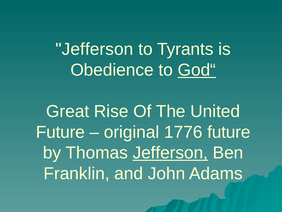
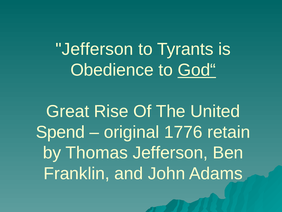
Future at (60, 132): Future -> Spend
1776 future: future -> retain
Jefferson at (170, 153) underline: present -> none
